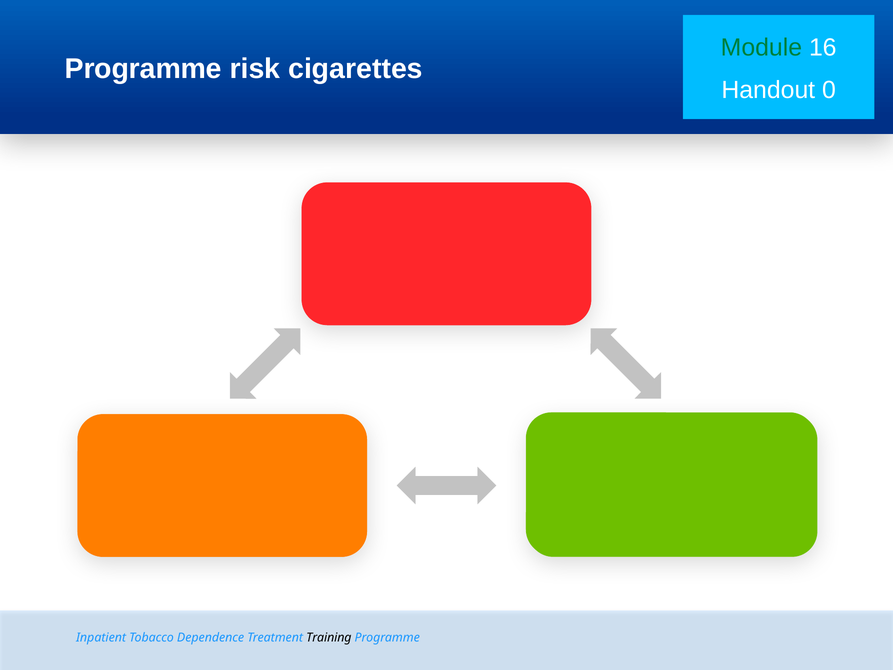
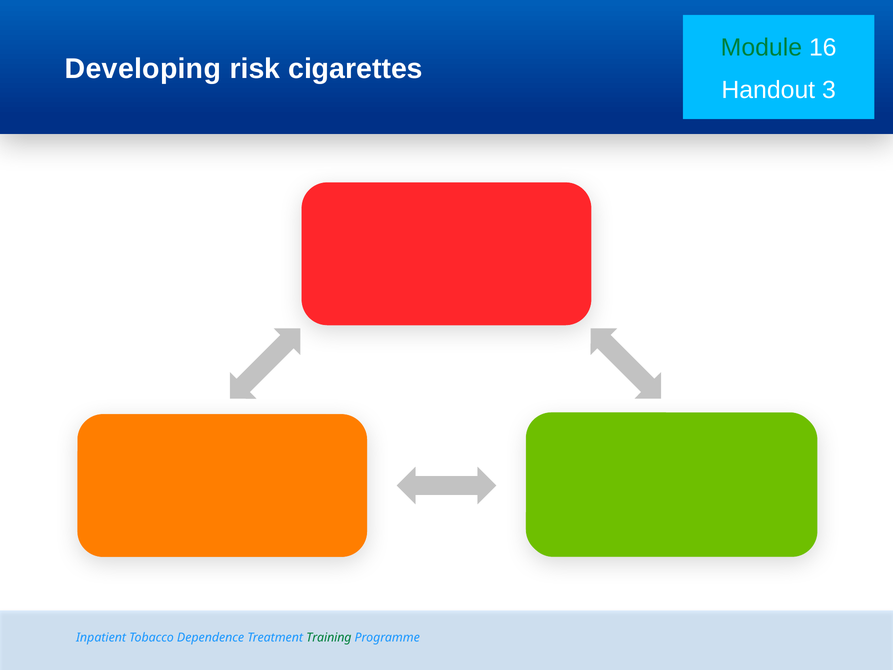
Programme at (143, 69): Programme -> Developing
0: 0 -> 3
Training colour: black -> green
